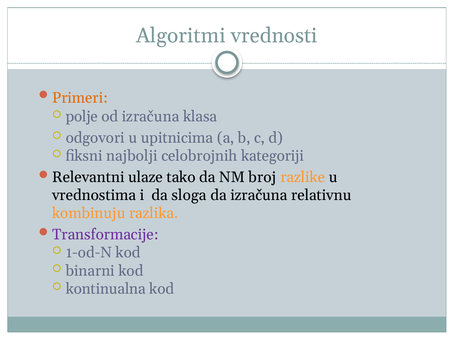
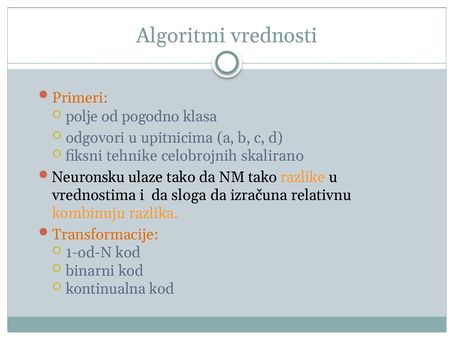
od izračuna: izračuna -> pogodno
najbolji: najbolji -> tehnike
kategoriji: kategoriji -> skalirano
Relevantni: Relevantni -> Neuronsku
NM broj: broj -> tako
Transformacije colour: purple -> orange
